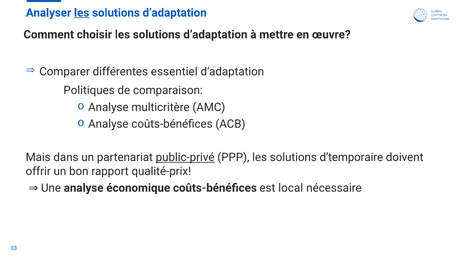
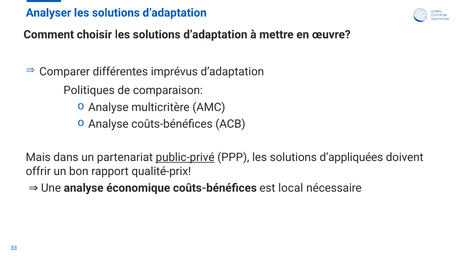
les at (82, 13) underline: present -> none
essentiel: essentiel -> imprévus
d’temporaire: d’temporaire -> d’appliquées
